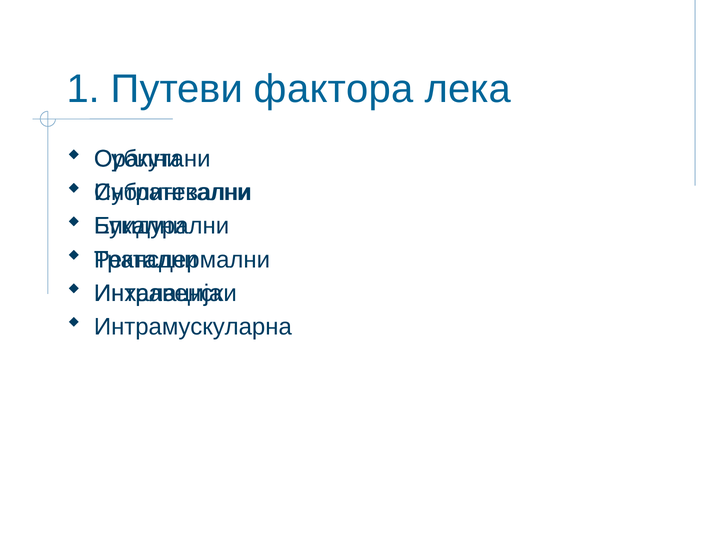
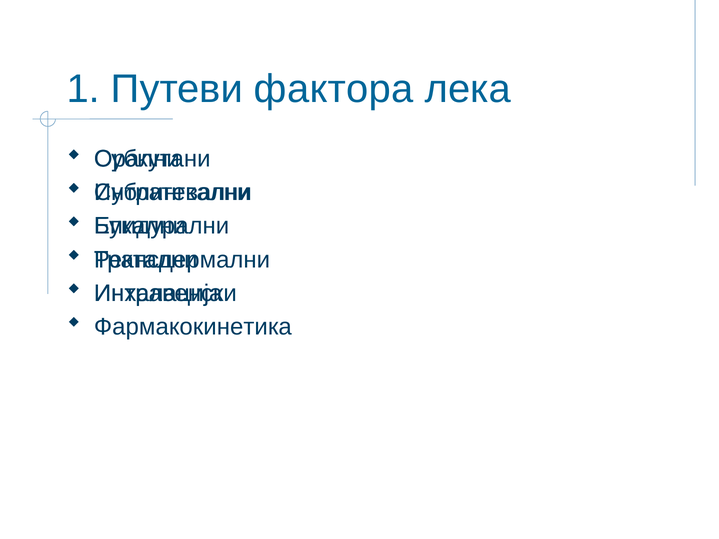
Интрамускуларна: Интрамускуларна -> Фармакокинетика
